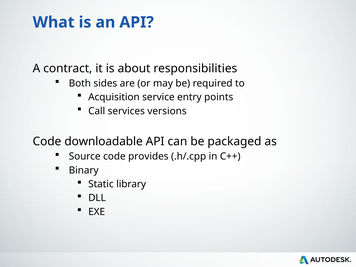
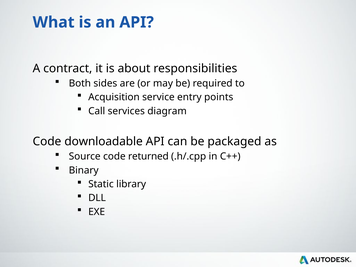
versions: versions -> diagram
provides: provides -> returned
